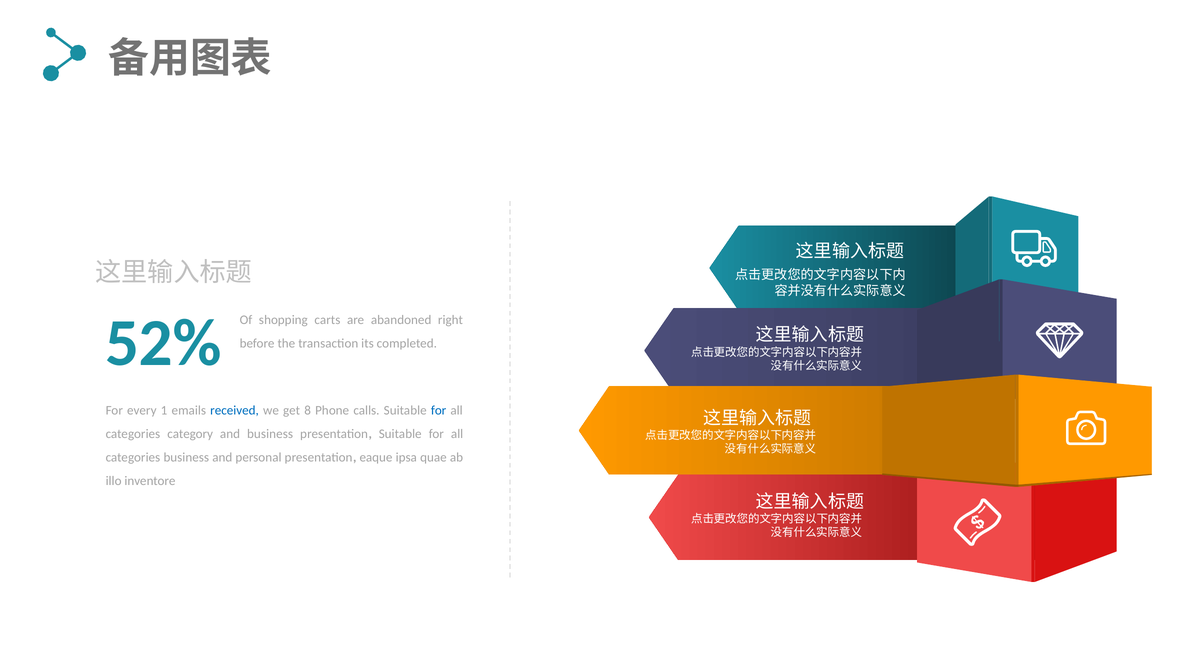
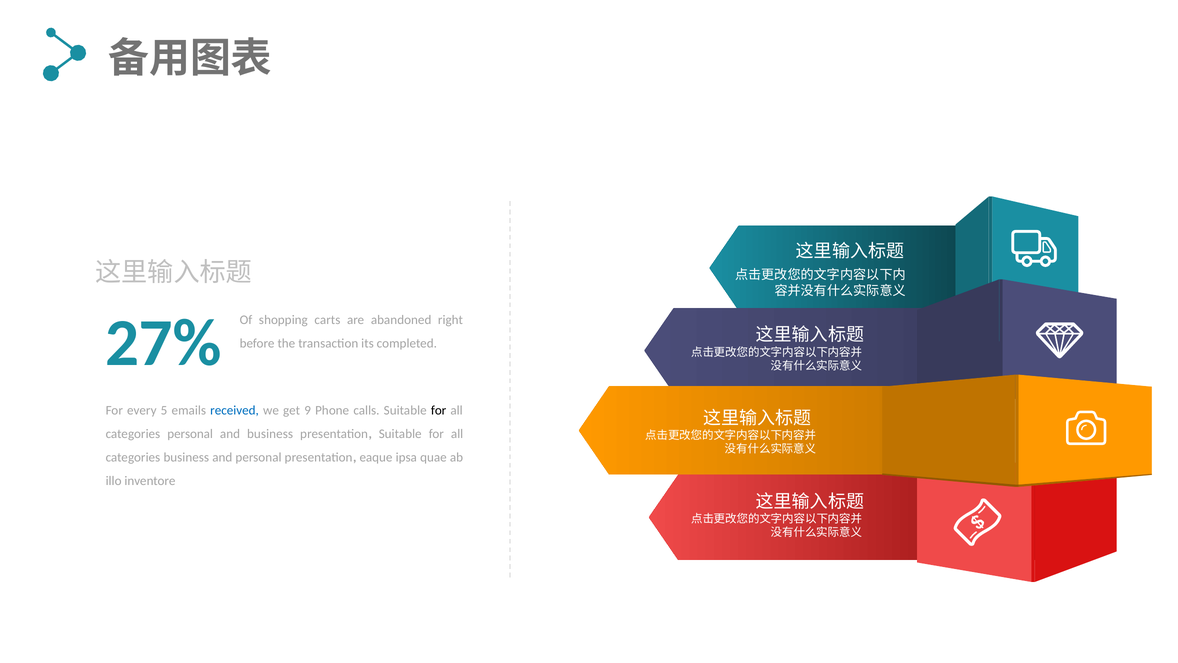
52%: 52% -> 27%
1: 1 -> 5
8: 8 -> 9
for at (439, 410) colour: blue -> black
categories category: category -> personal
